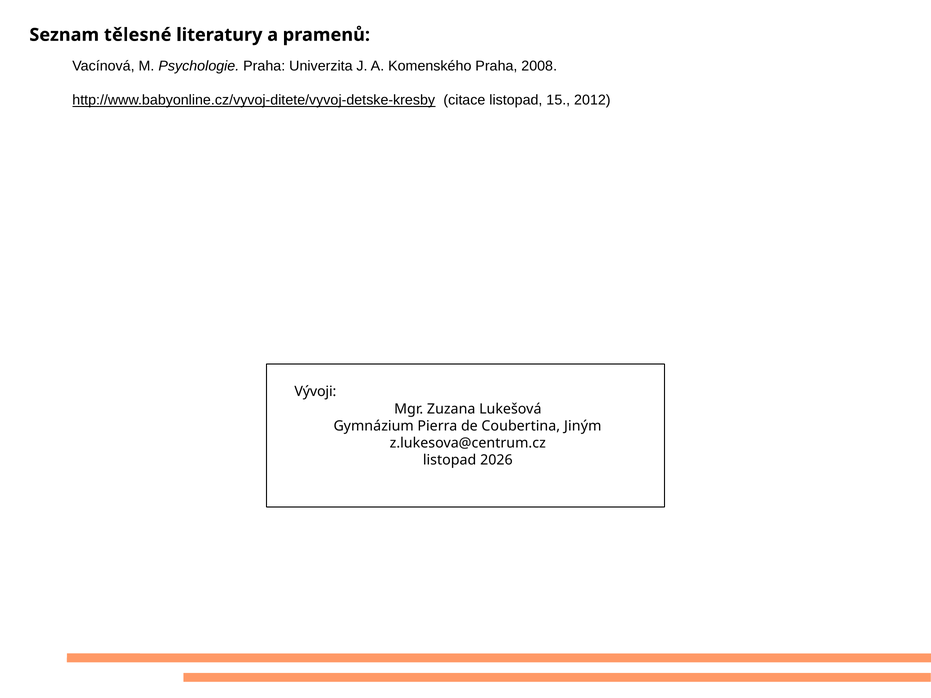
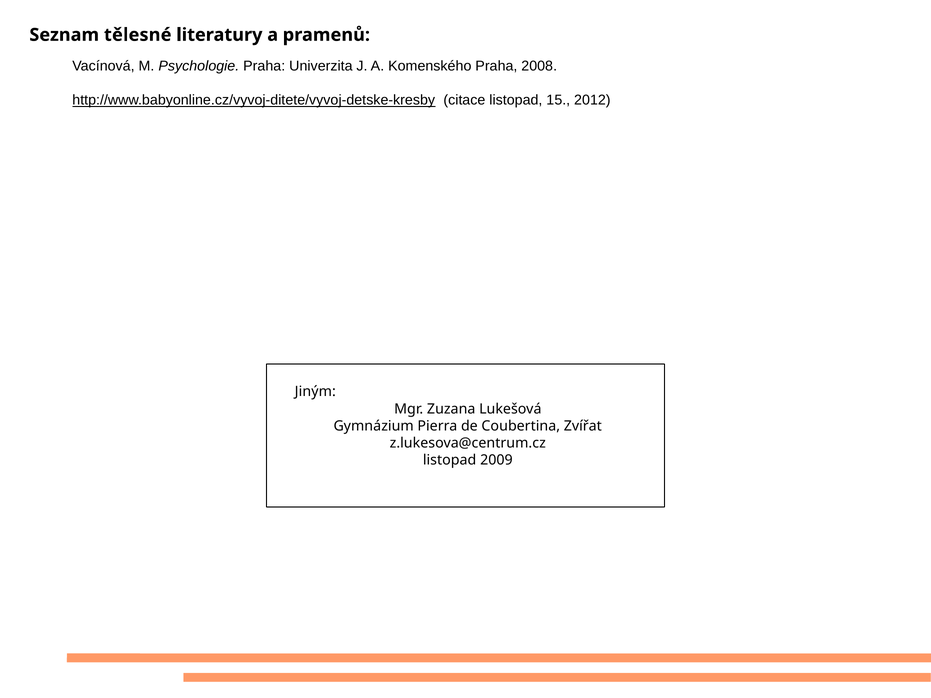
Vývoji: Vývoji -> Jiným
Jiným: Jiným -> Zvířat
2026: 2026 -> 2009
